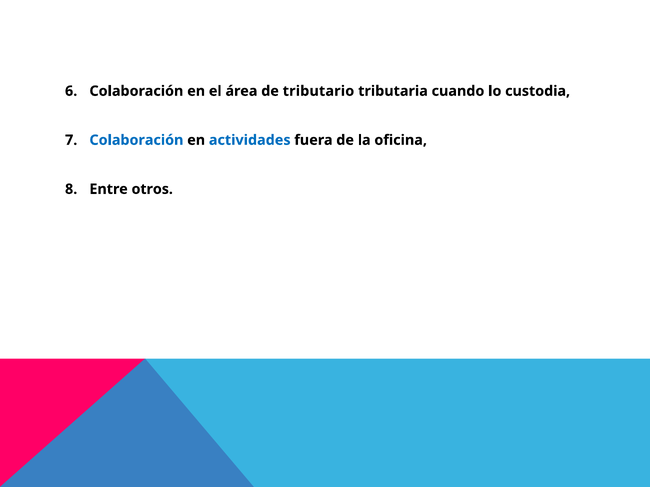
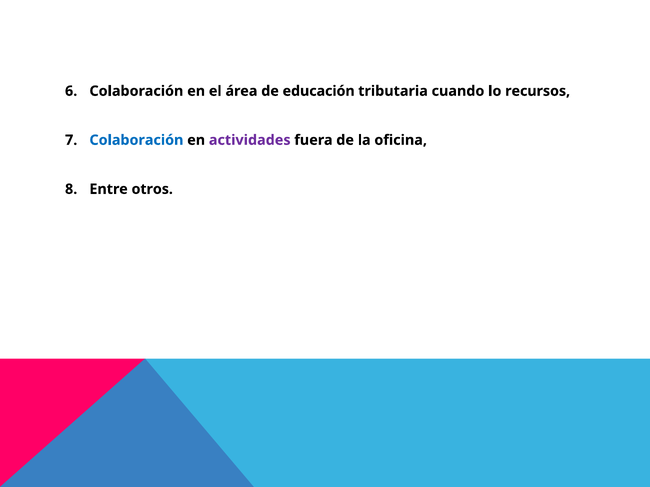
tributario: tributario -> educación
custodia: custodia -> recursos
actividades colour: blue -> purple
